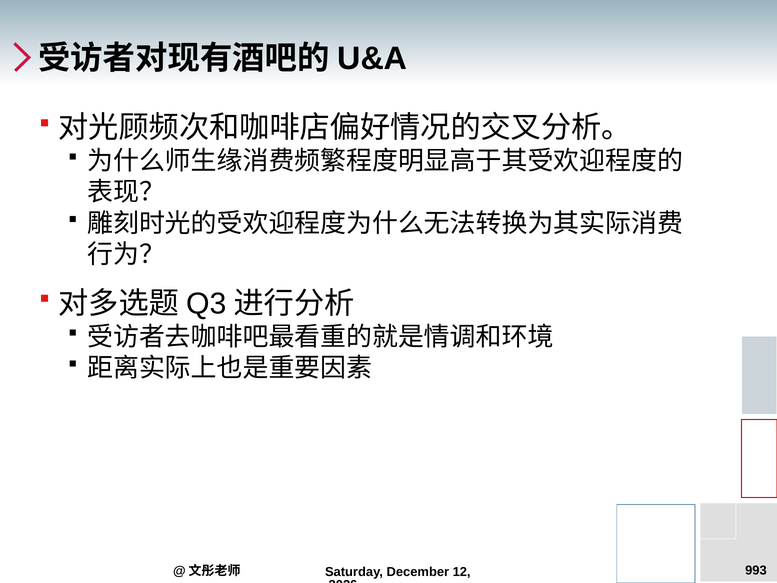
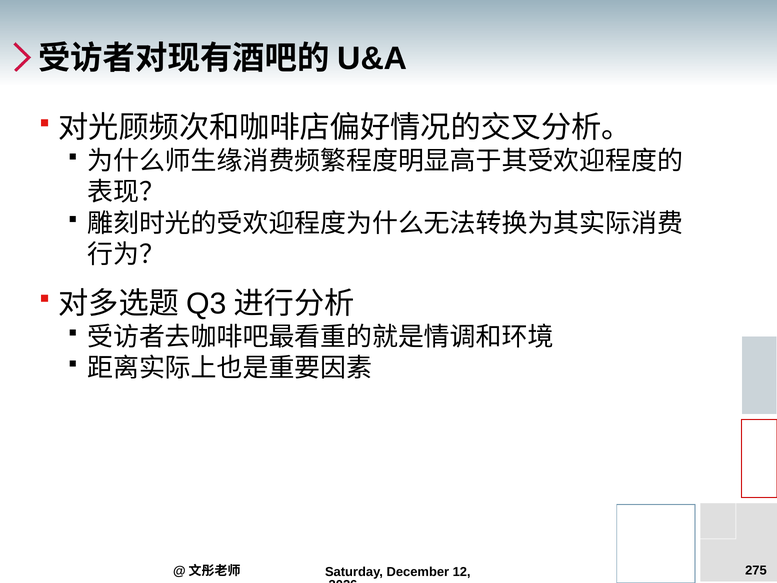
993: 993 -> 275
